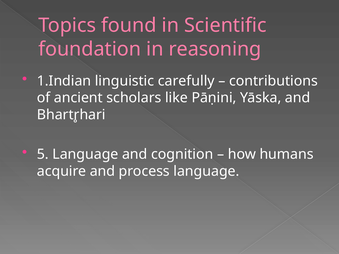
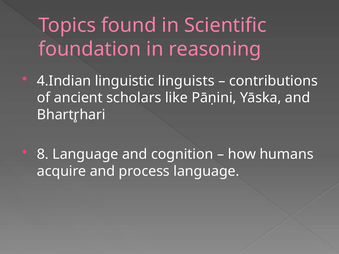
1.Indian: 1.Indian -> 4.Indian
carefully: carefully -> linguists
5: 5 -> 8
